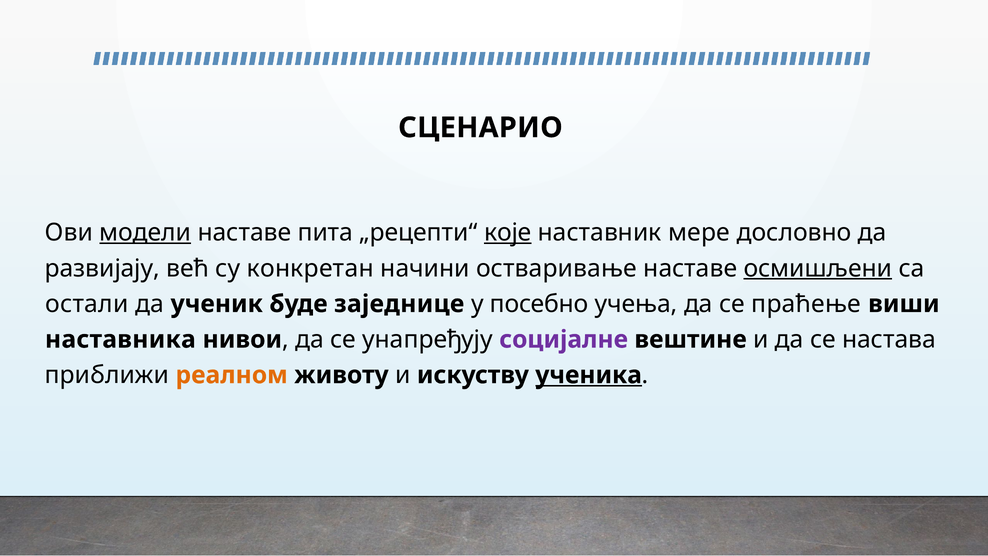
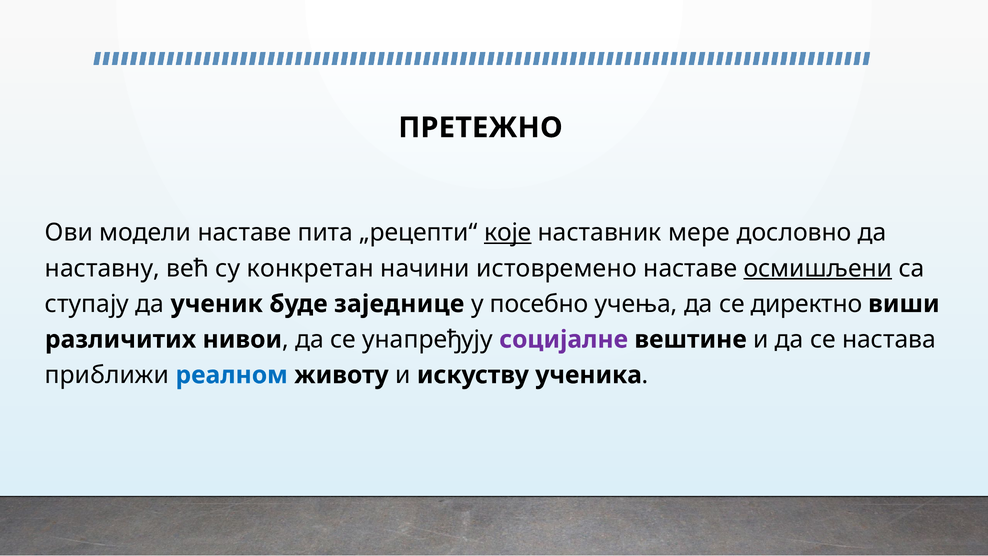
СЦЕНАРИО: СЦЕНАРИО -> ПРЕТЕЖНО
модели underline: present -> none
развијају: развијају -> наставну
остваривање: остваривање -> истовремено
остали: остали -> ступају
праћење: праћење -> директно
наставника: наставника -> различитих
реалном colour: orange -> blue
ученика underline: present -> none
